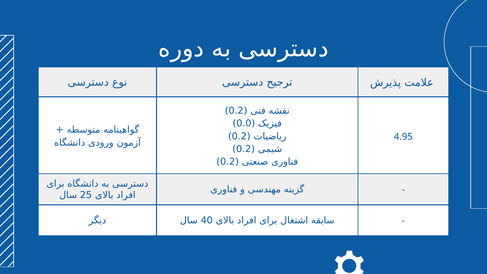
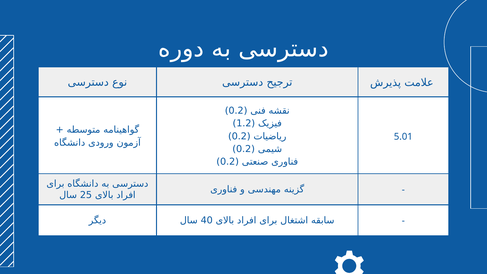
0.0: 0.0 -> 1.2
4.95: 4.95 -> 5.01
